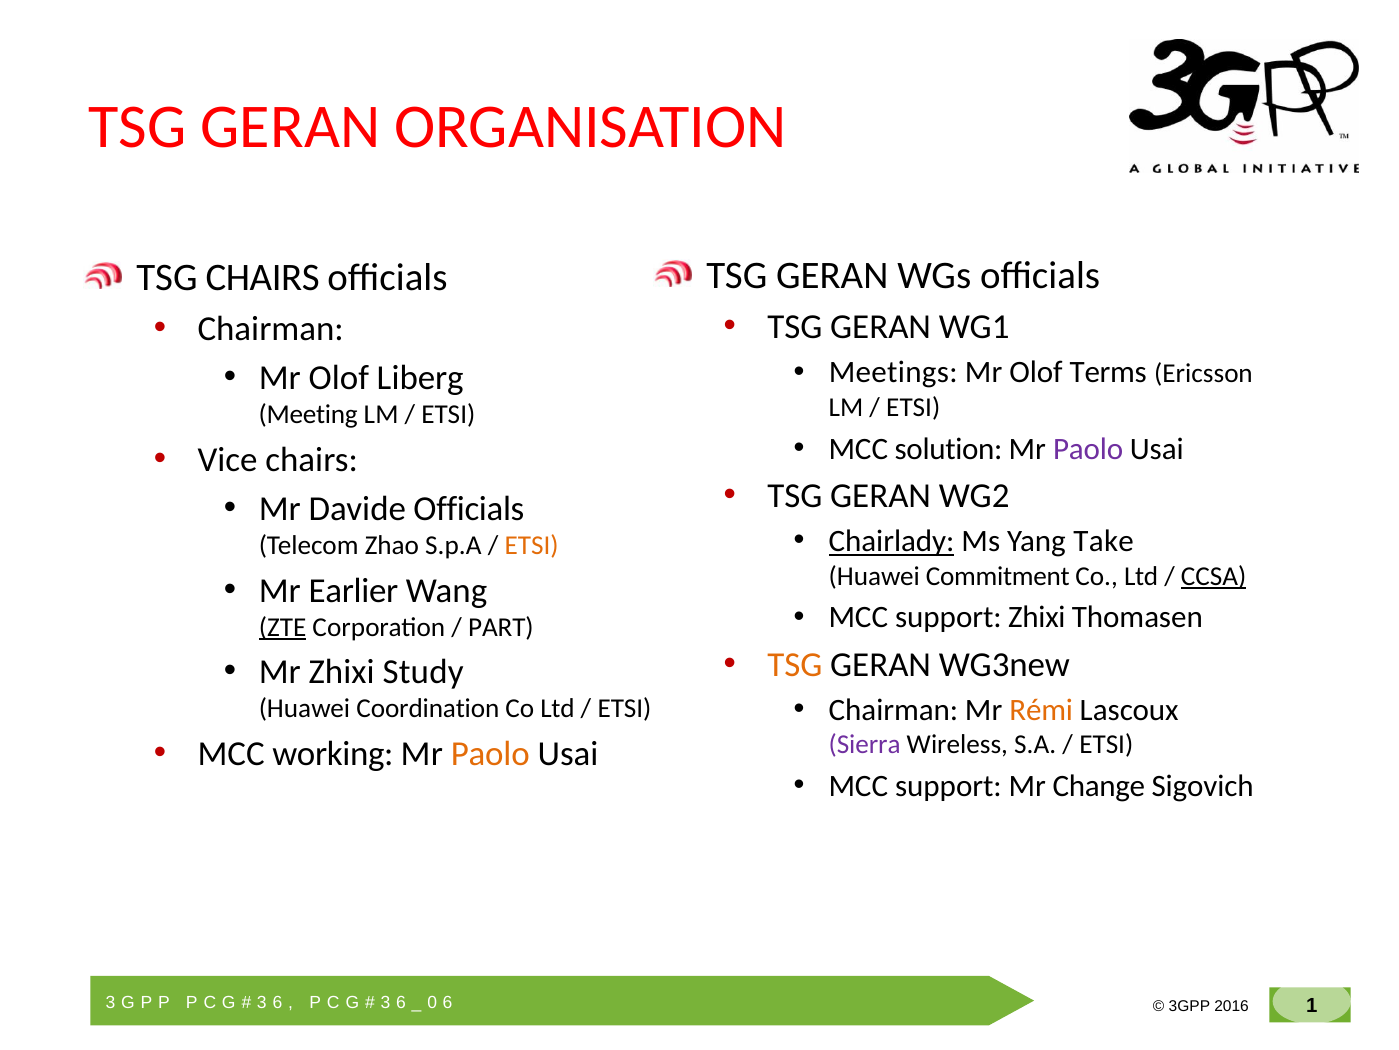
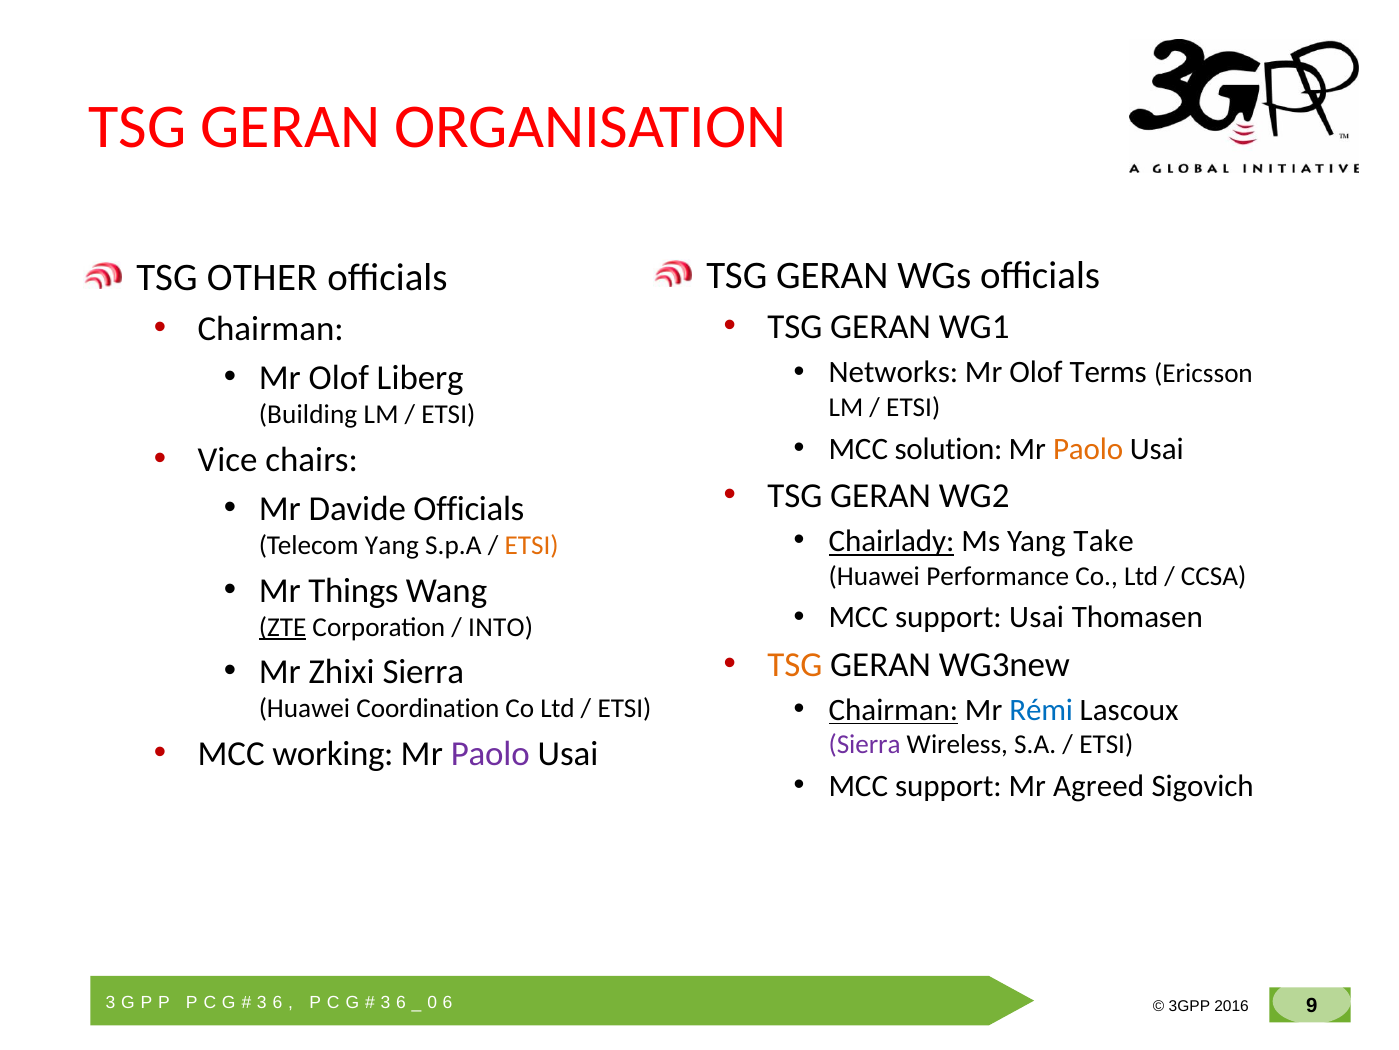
TSG CHAIRS: CHAIRS -> OTHER
Meetings: Meetings -> Networks
Meeting: Meeting -> Building
Paolo at (1088, 449) colour: purple -> orange
Telecom Zhao: Zhao -> Yang
Commitment: Commitment -> Performance
CCSA underline: present -> none
Earlier: Earlier -> Things
support Zhixi: Zhixi -> Usai
PART: PART -> INTO
Zhixi Study: Study -> Sierra
Chairman at (893, 710) underline: none -> present
Rémi colour: orange -> blue
Paolo at (490, 753) colour: orange -> purple
Change: Change -> Agreed
1: 1 -> 9
